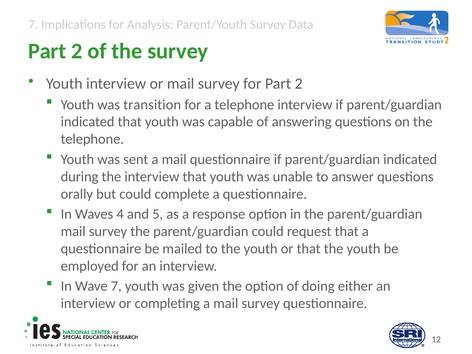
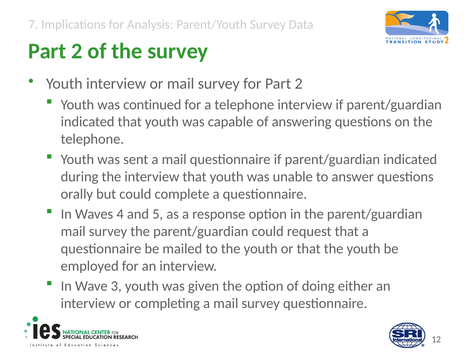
transition: transition -> continued
Wave 7: 7 -> 3
